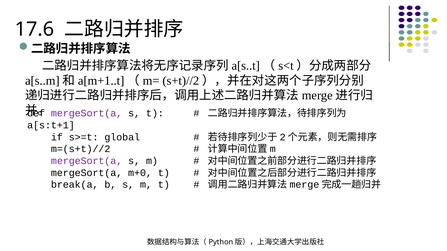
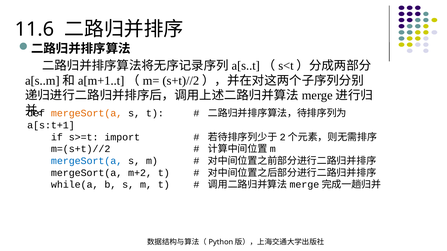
17.6: 17.6 -> 11.6
mergeSort(a at (87, 114) colour: purple -> orange
global: global -> import
mergeSort(a at (87, 161) colour: purple -> blue
m+0: m+0 -> m+2
break(a: break(a -> while(a
